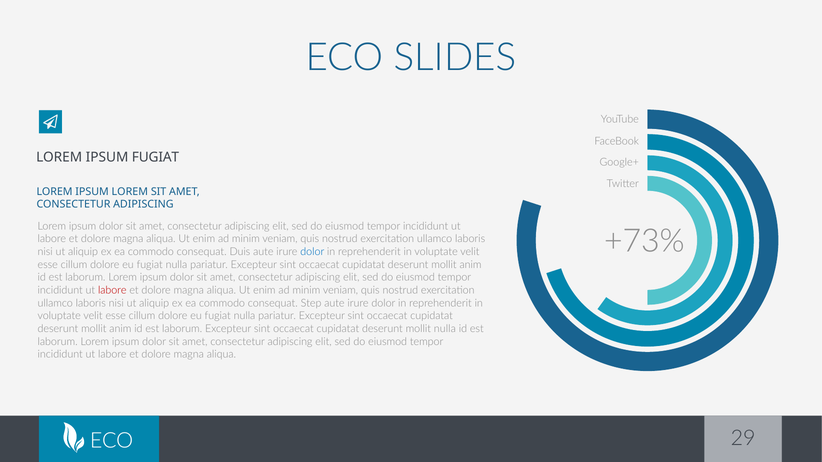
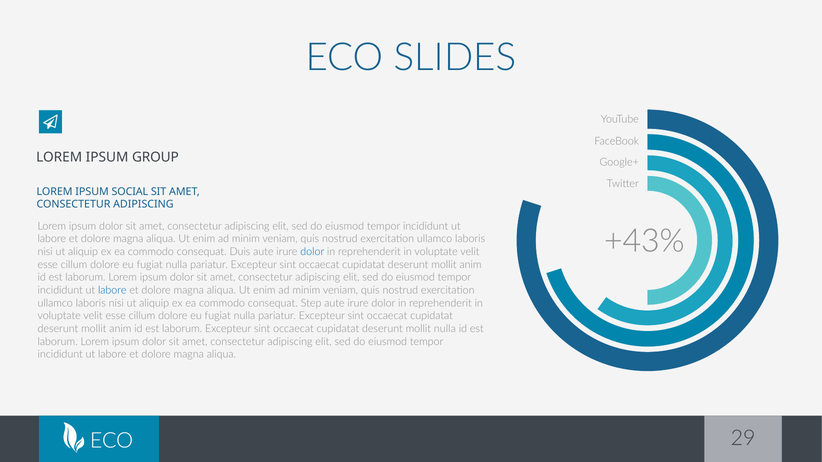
IPSUM FUGIAT: FUGIAT -> GROUP
IPSUM LOREM: LOREM -> SOCIAL
+73%: +73% -> +43%
labore at (112, 290) colour: red -> blue
